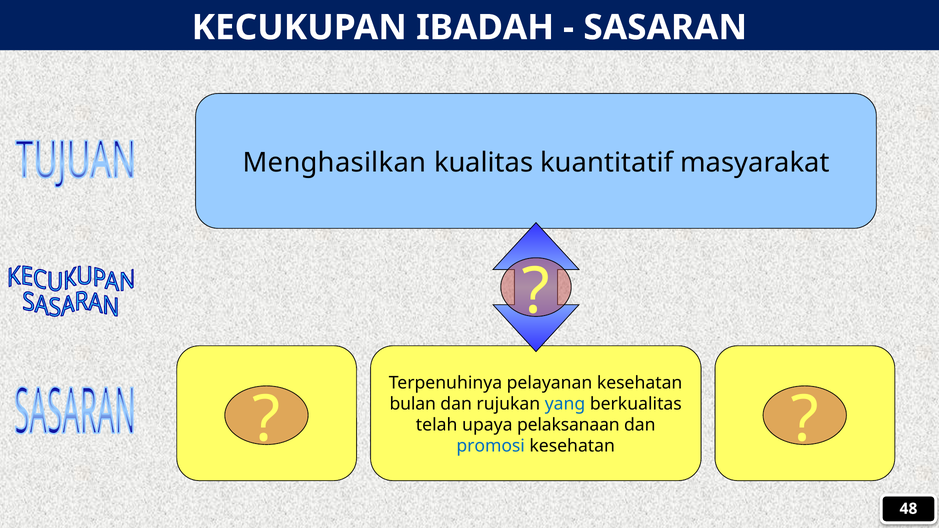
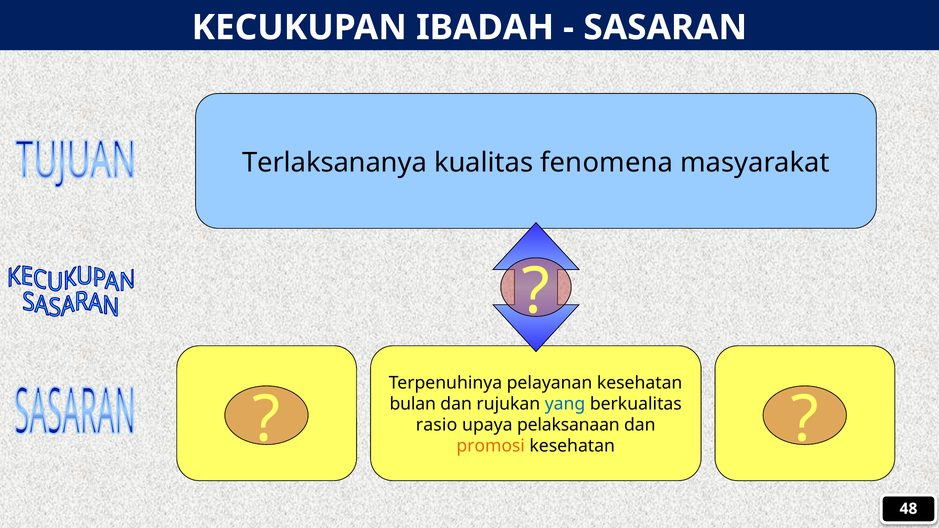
Menghasilkan: Menghasilkan -> Terlaksananya
kuantitatif: kuantitatif -> fenomena
telah: telah -> rasio
promosi colour: blue -> orange
